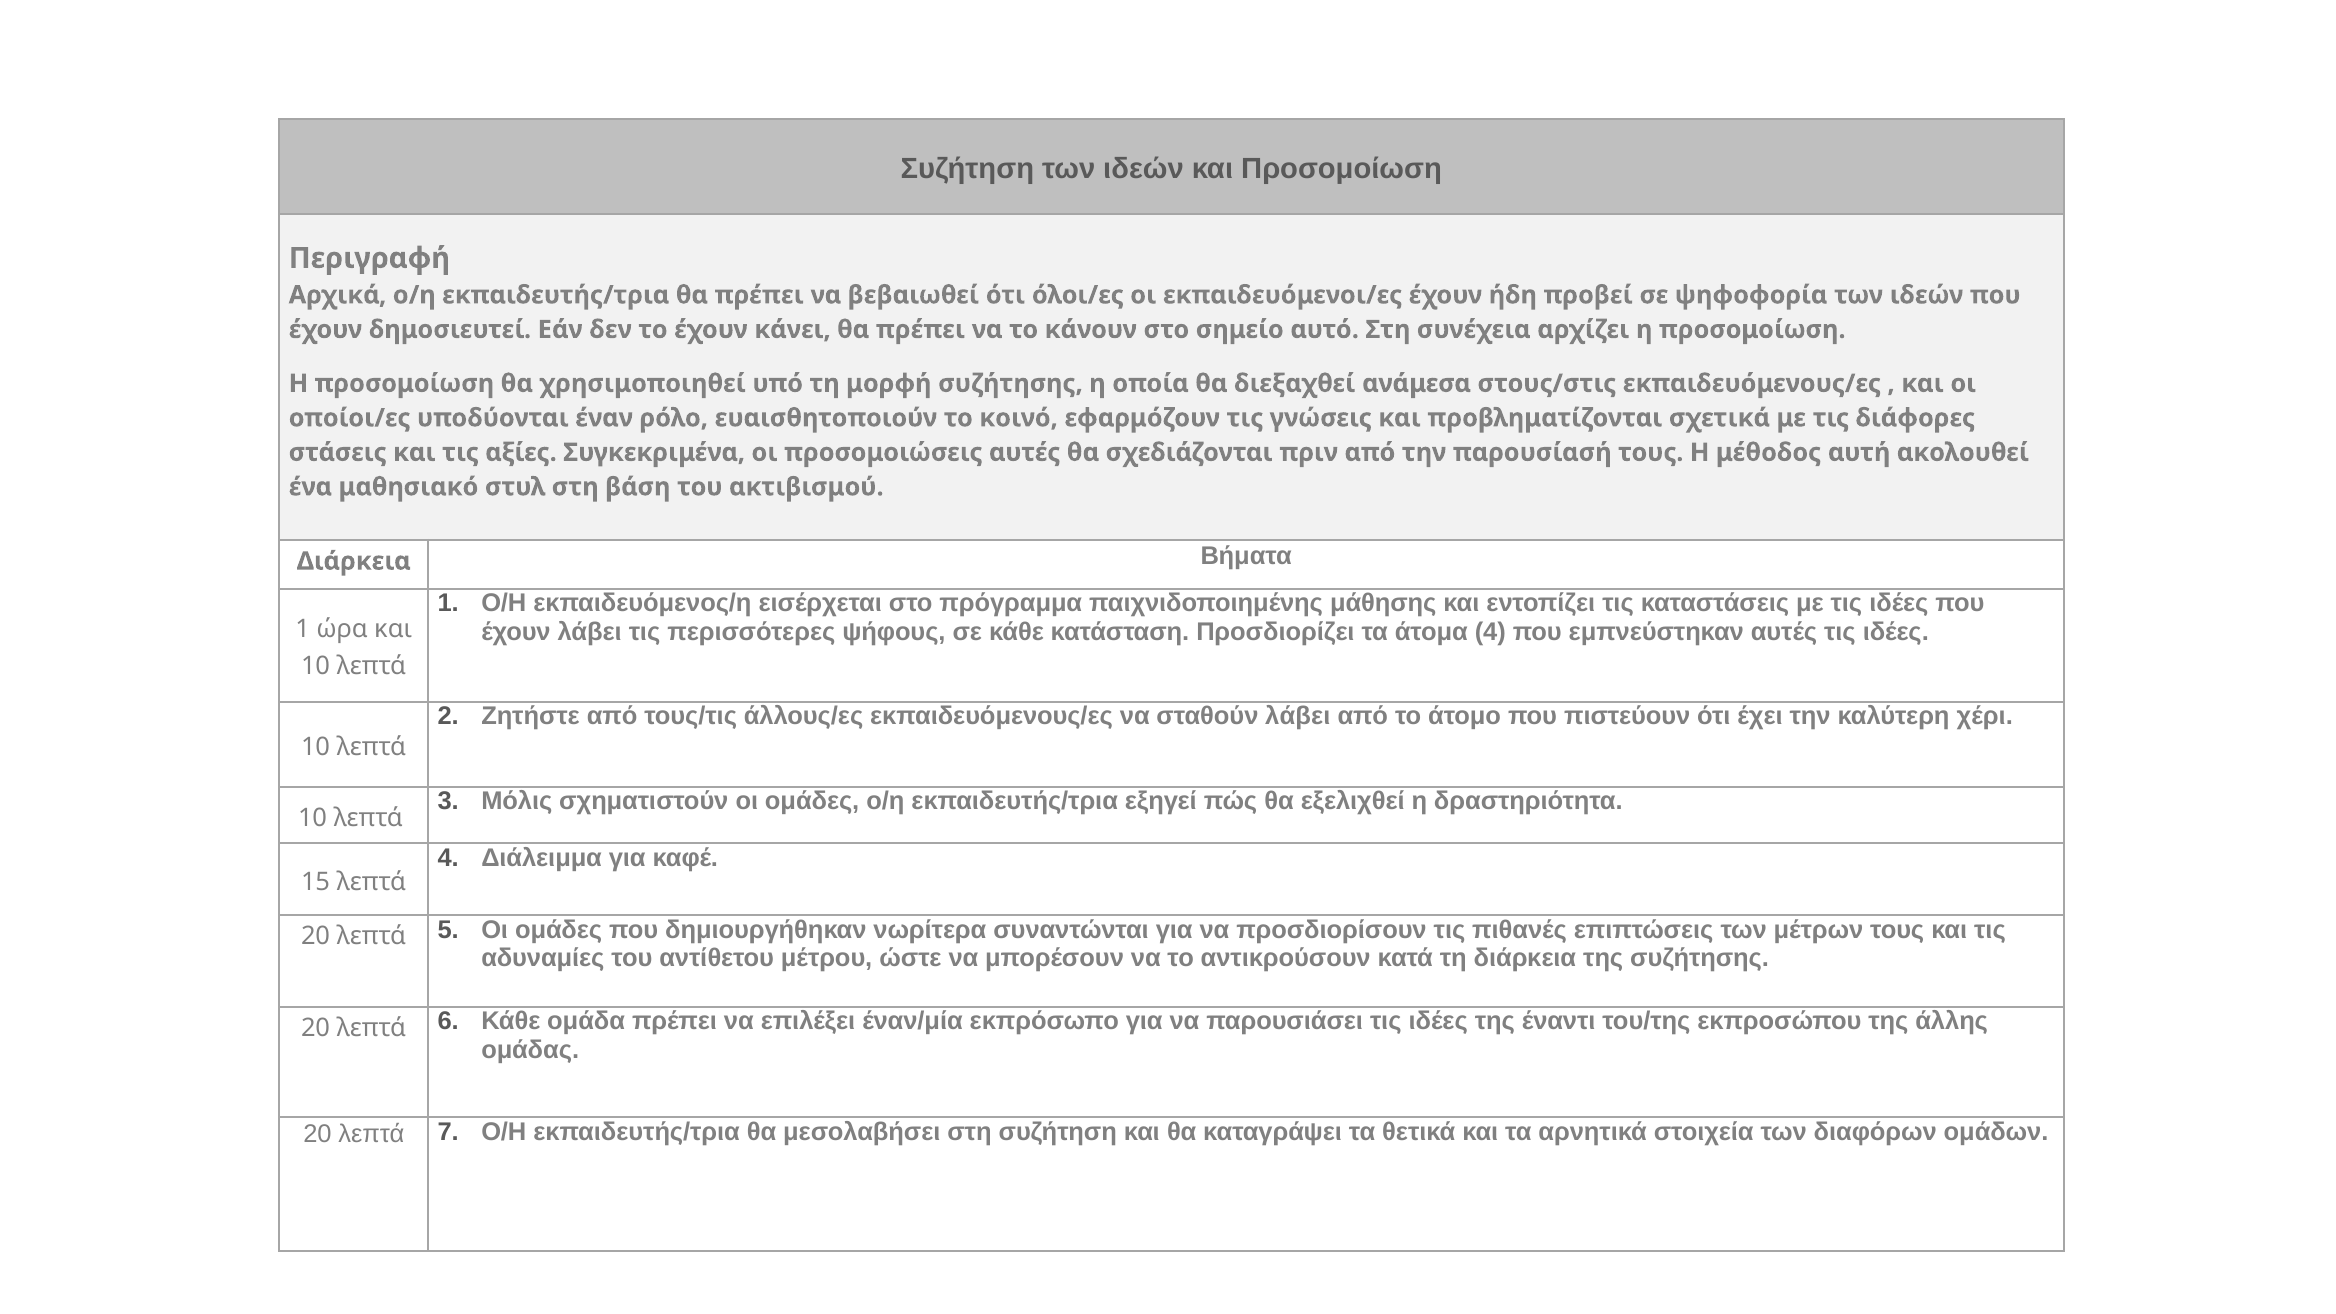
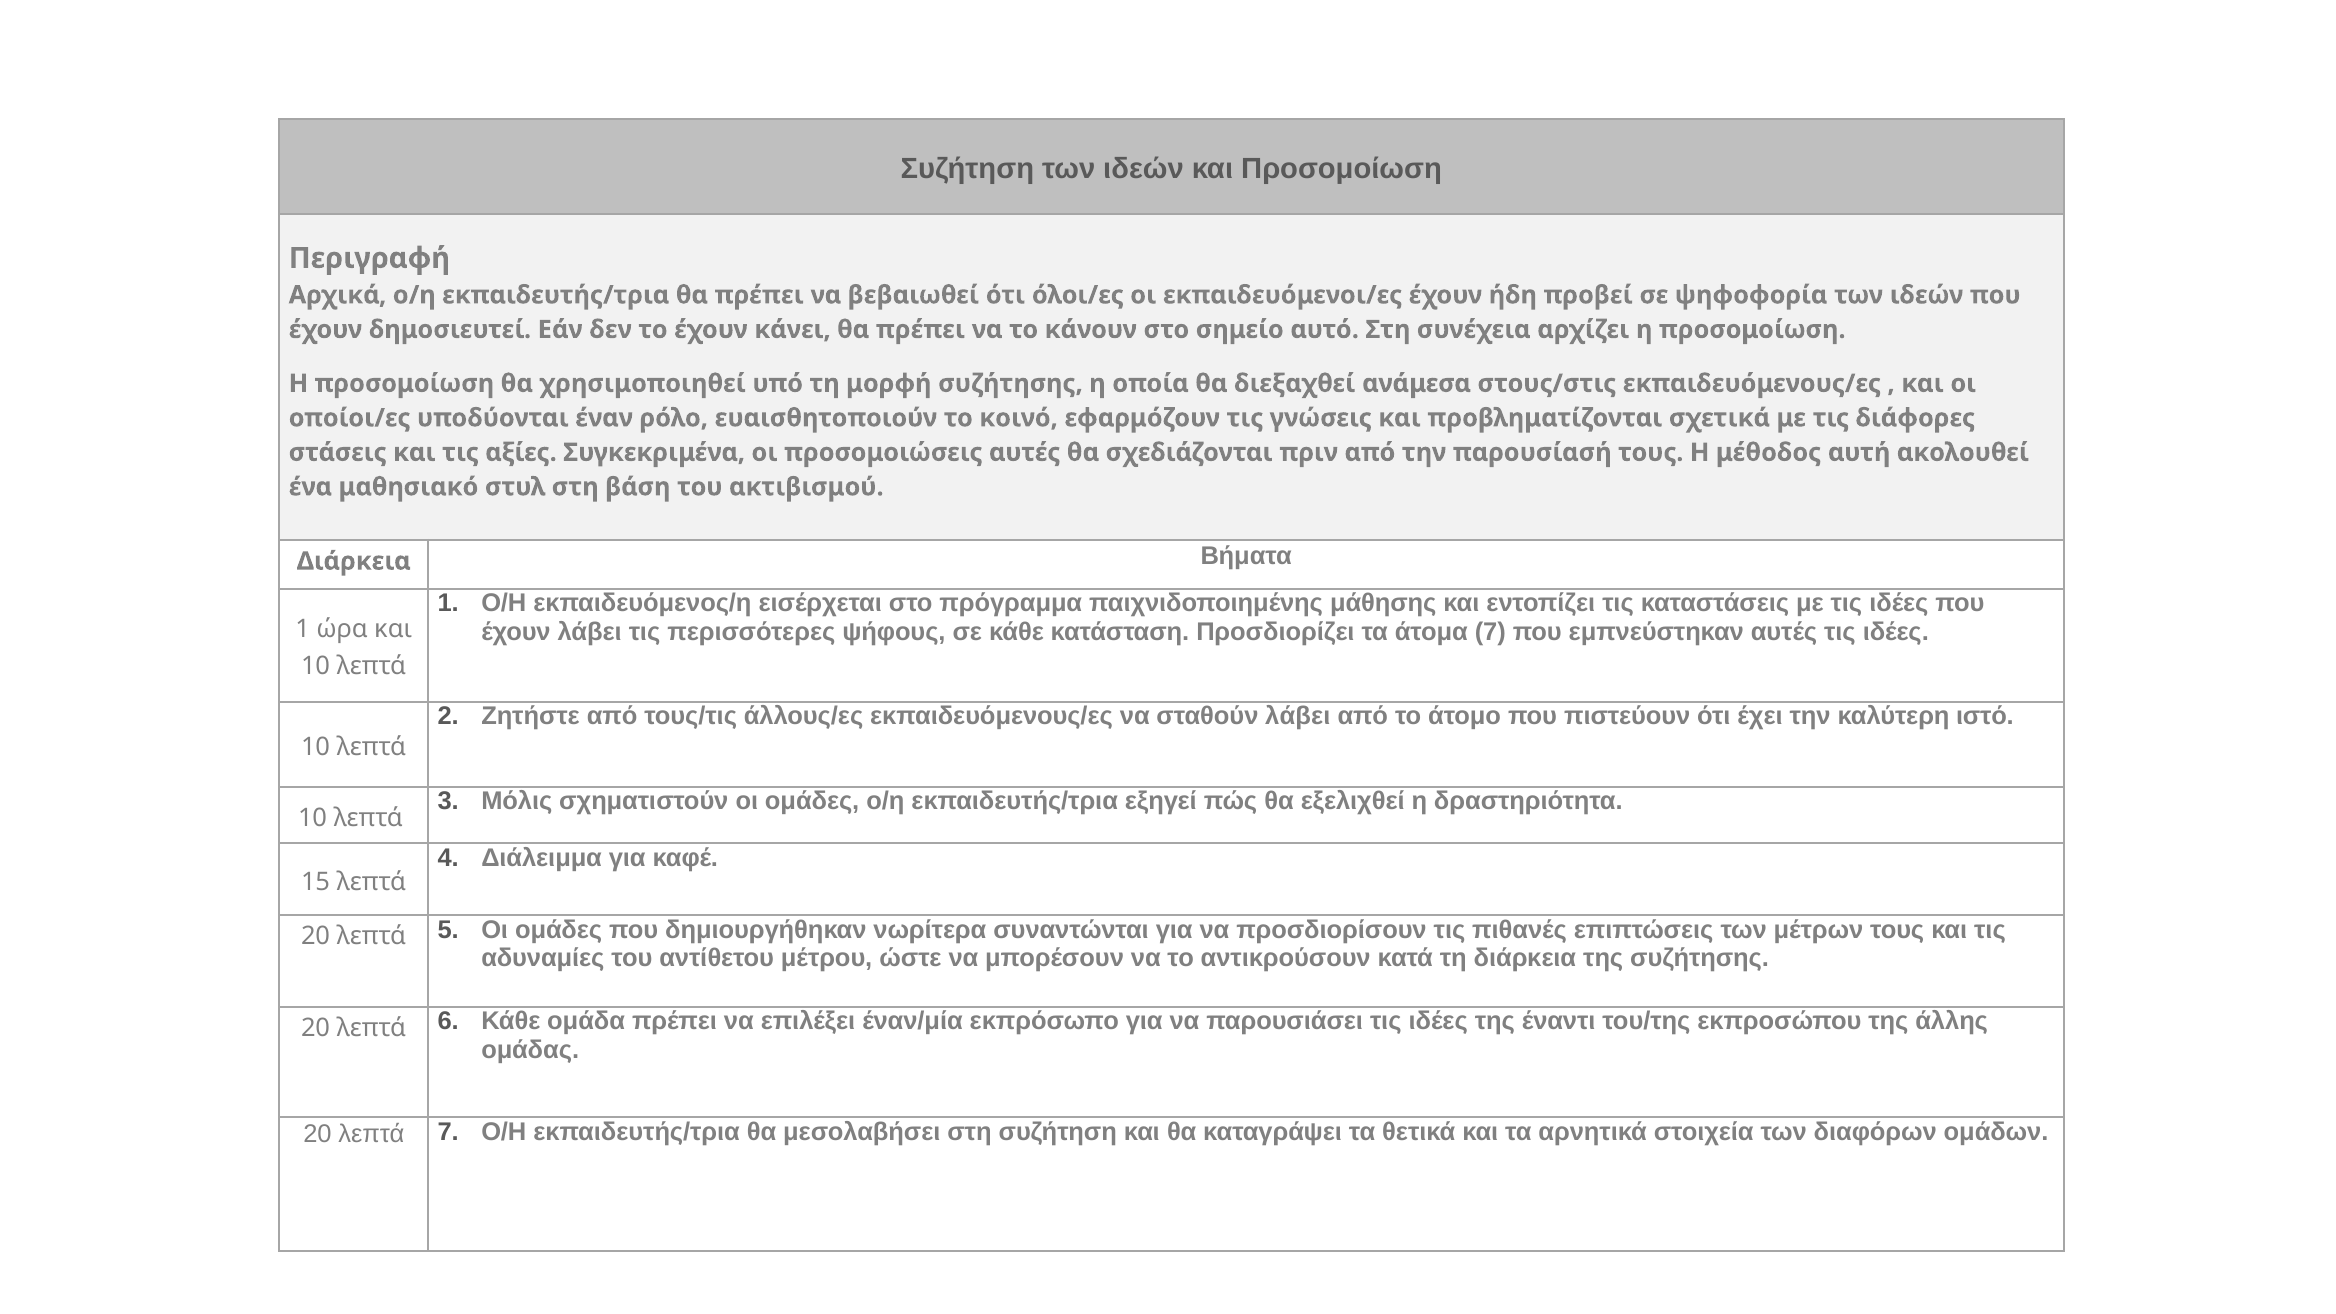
άτομα 4: 4 -> 7
χέρι: χέρι -> ιστό
